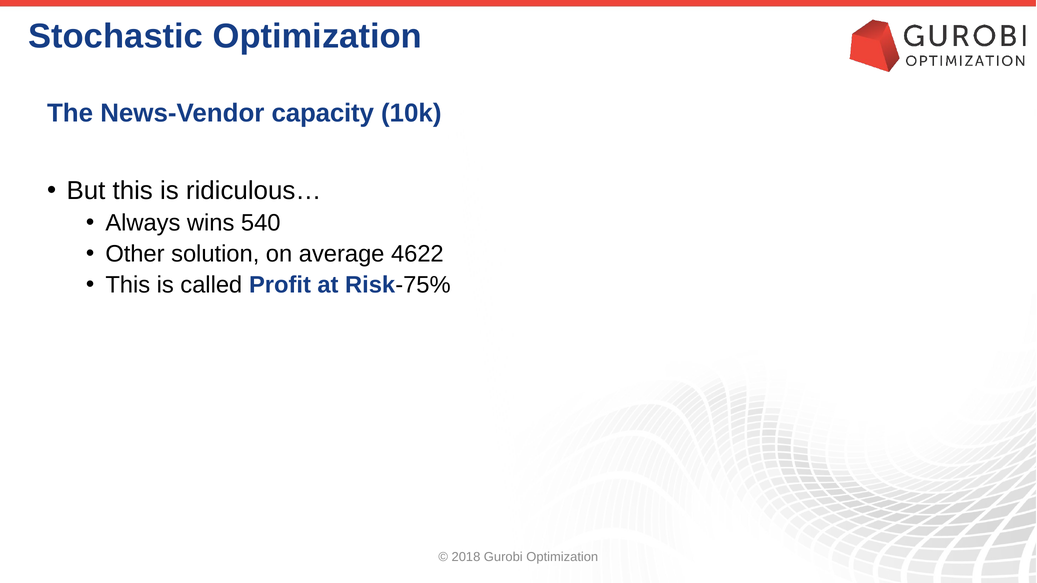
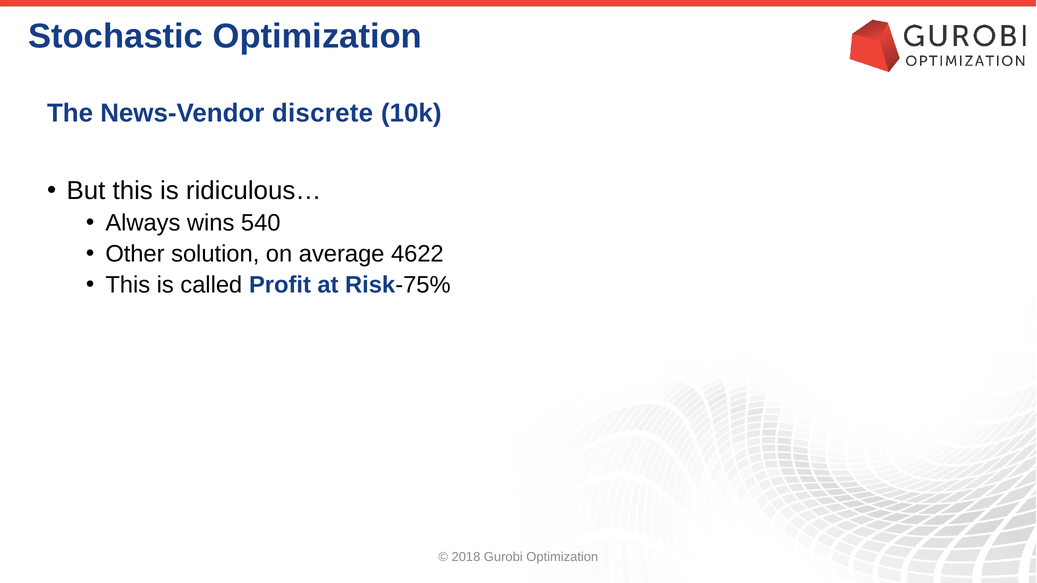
capacity: capacity -> discrete
